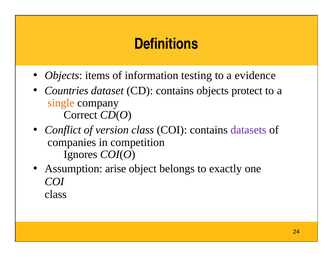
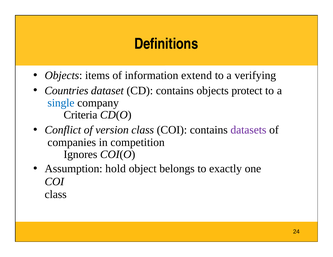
testing: testing -> extend
evidence: evidence -> verifying
single colour: orange -> blue
Correct: Correct -> Criteria
arise: arise -> hold
